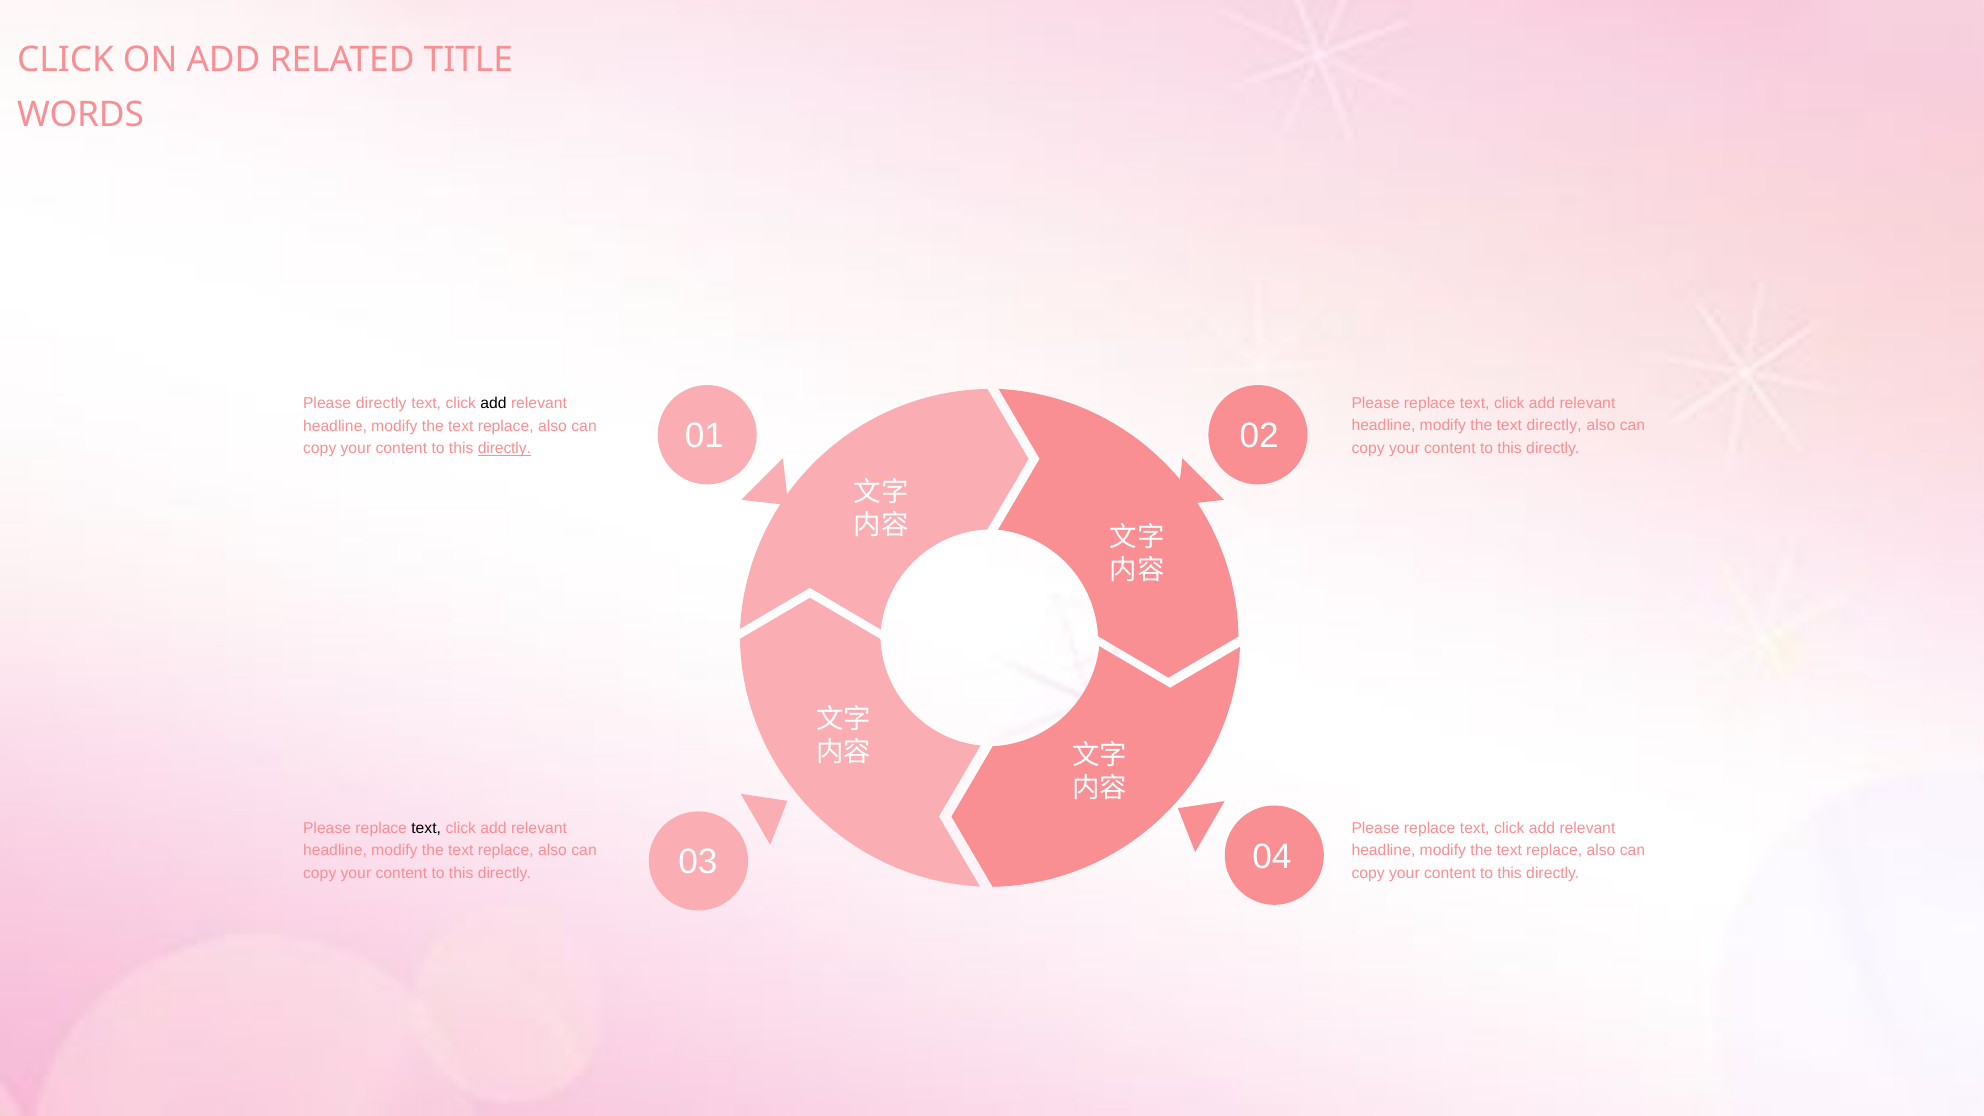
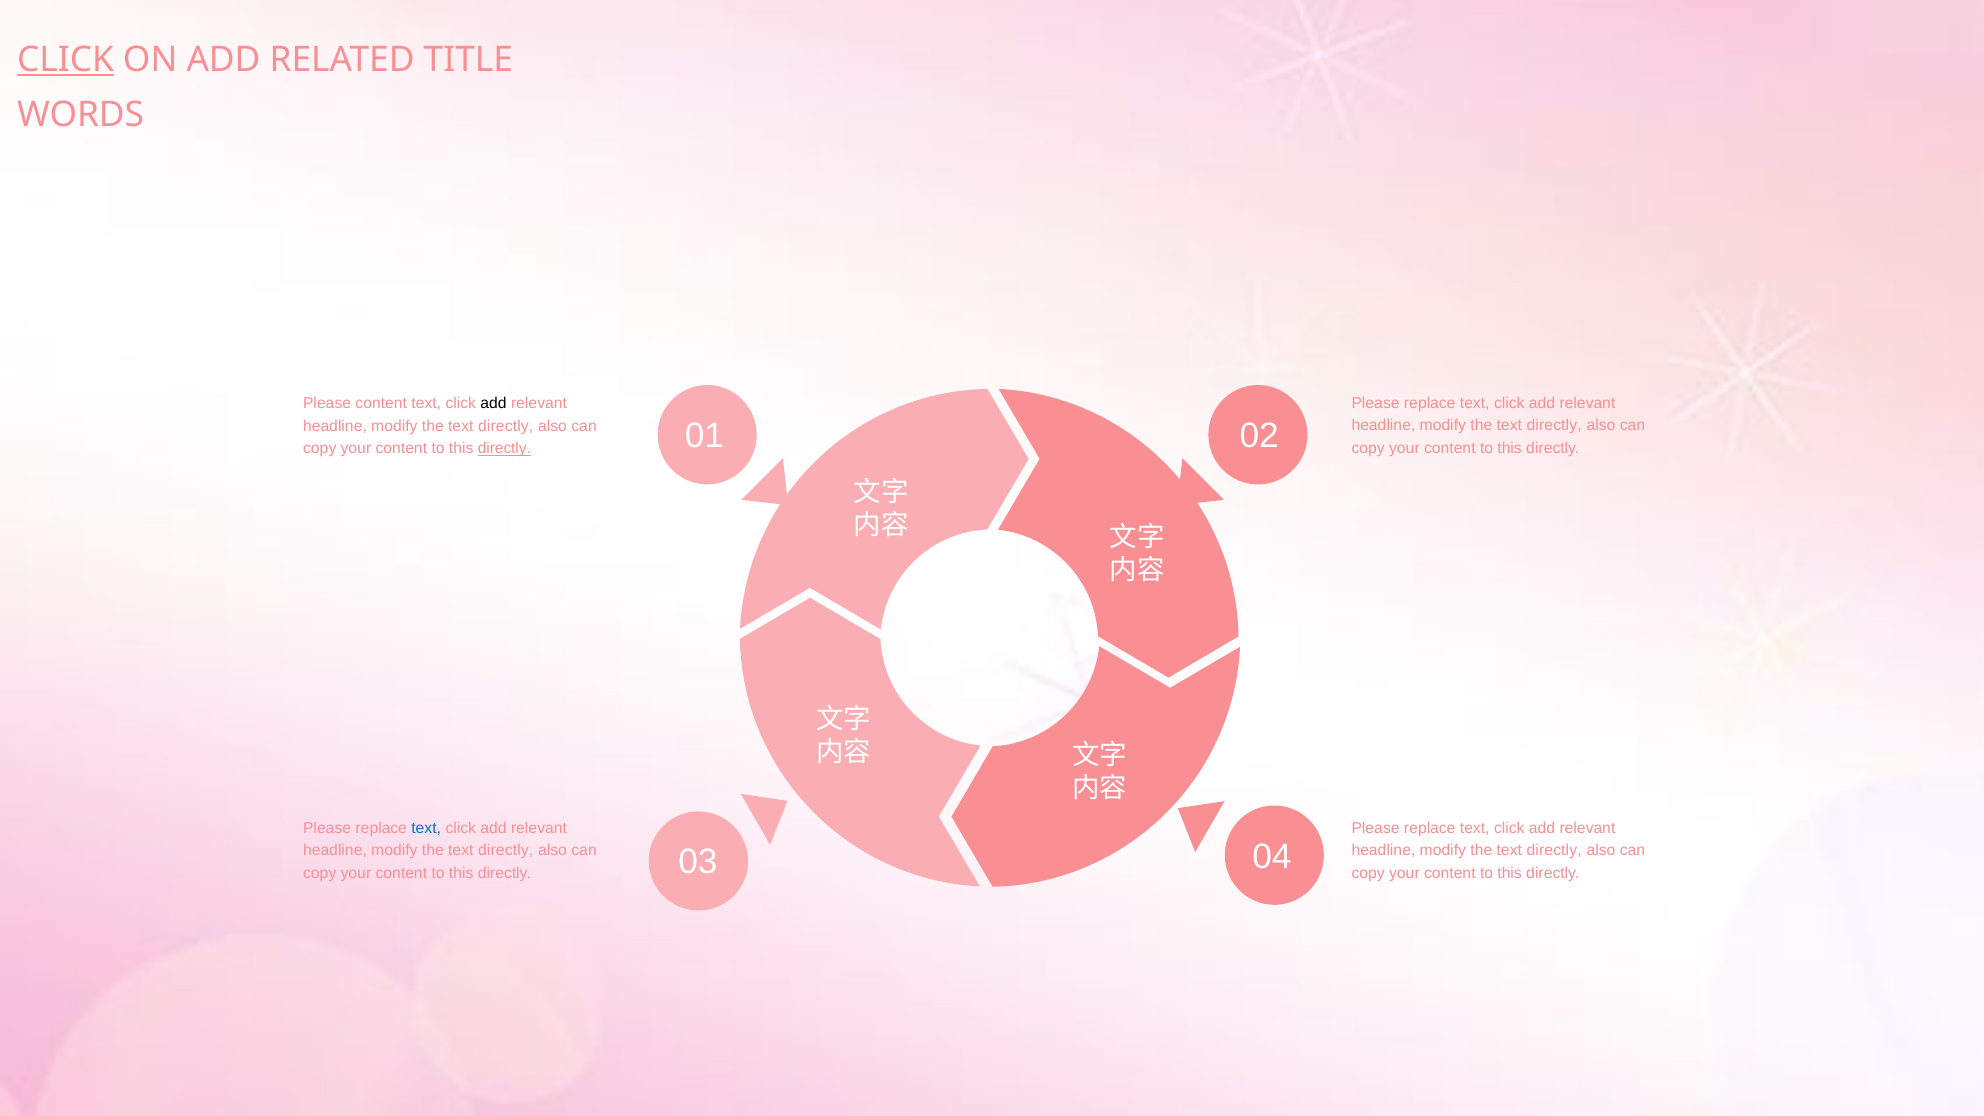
CLICK at (66, 60) underline: none -> present
Please directly: directly -> content
replace at (506, 426): replace -> directly
text at (426, 828) colour: black -> blue
replace at (506, 851): replace -> directly
replace at (1554, 851): replace -> directly
